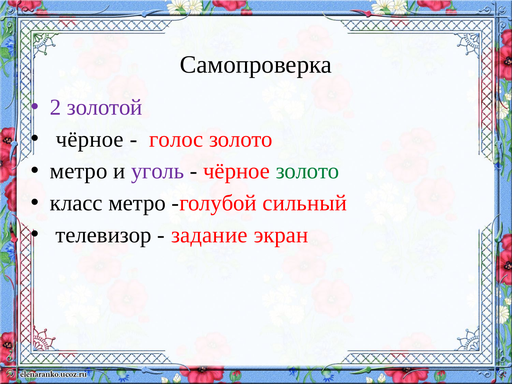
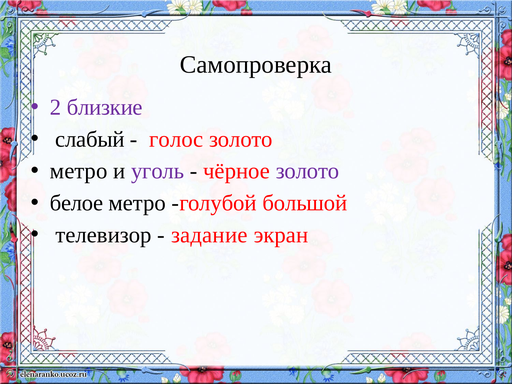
золотой: золотой -> близкие
чёрное at (90, 139): чёрное -> слабый
золото at (307, 171) colour: green -> purple
класс: класс -> белое
сильный: сильный -> большой
